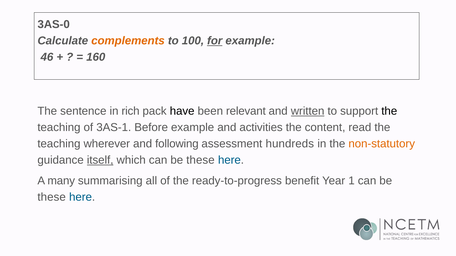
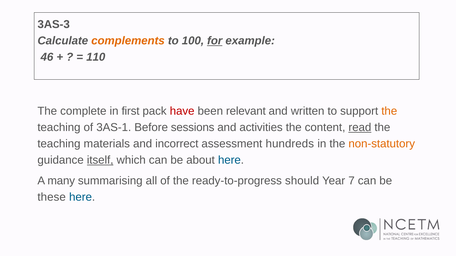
3AS-0: 3AS-0 -> 3AS-3
160: 160 -> 110
sentence: sentence -> complete
rich: rich -> first
have colour: black -> red
written underline: present -> none
the at (389, 111) colour: black -> orange
Before example: example -> sessions
read underline: none -> present
wherever: wherever -> materials
following: following -> incorrect
which can be these: these -> about
benefit: benefit -> should
1: 1 -> 7
